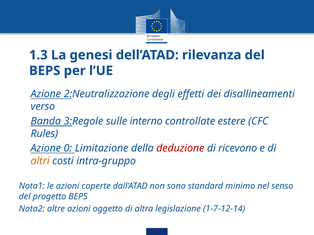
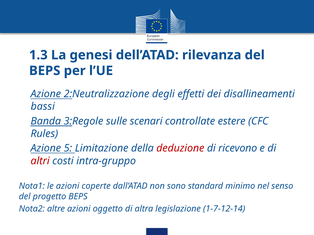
verso: verso -> bassi
interno: interno -> scenari
0: 0 -> 5
altri colour: orange -> red
